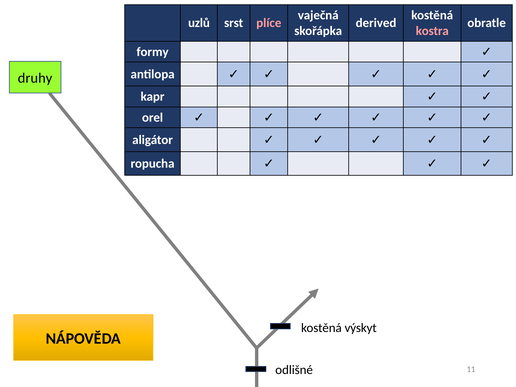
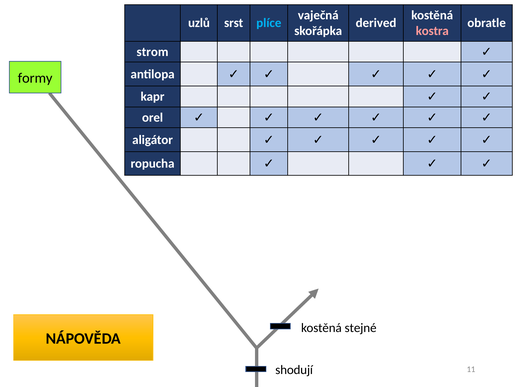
plíce colour: pink -> light blue
formy: formy -> strom
druhy: druhy -> formy
výskyt: výskyt -> stejné
odlišné: odlišné -> shodují
